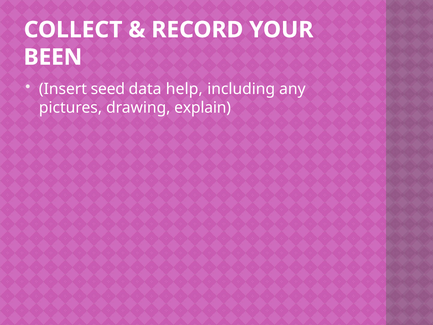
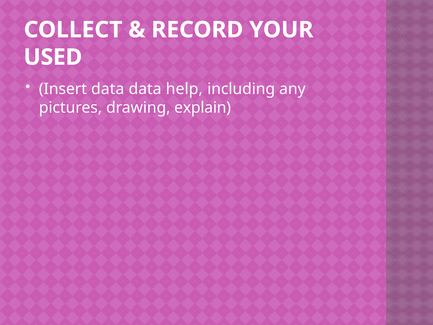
BEEN: BEEN -> USED
Insert seed: seed -> data
